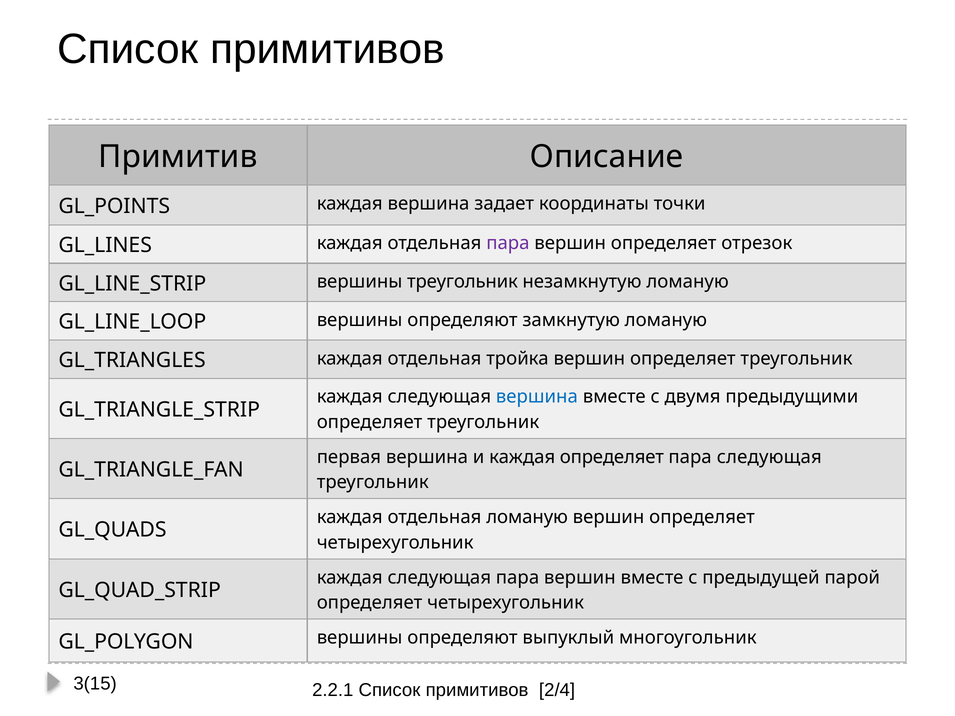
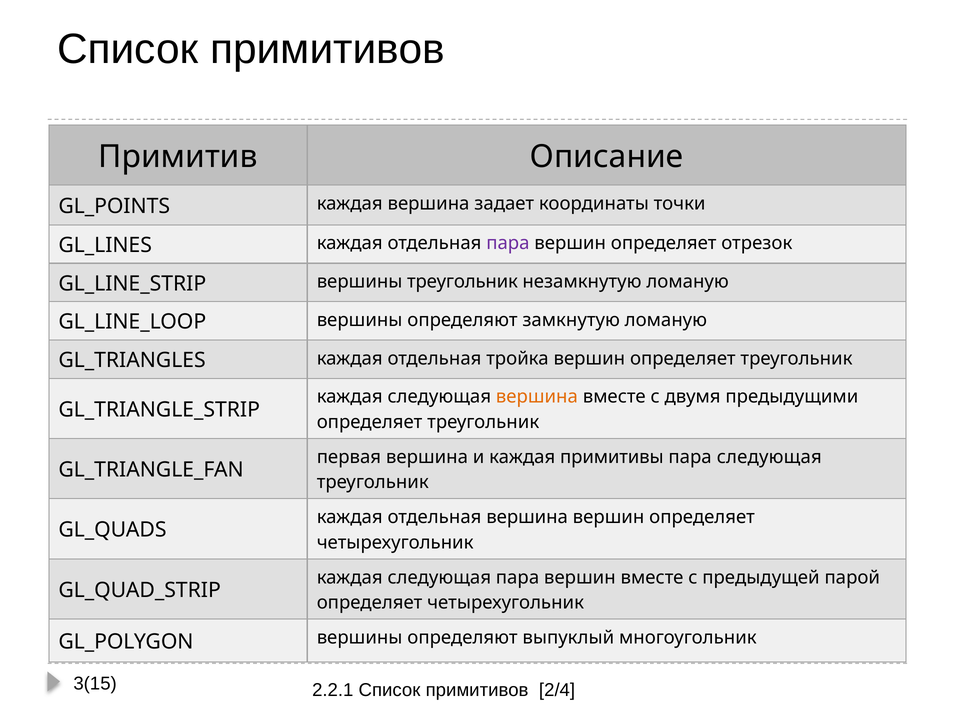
вершина at (537, 397) colour: blue -> orange
каждая определяет: определяет -> примитивы
отдельная ломаную: ломаную -> вершина
